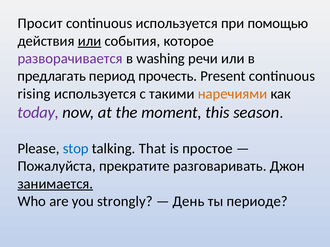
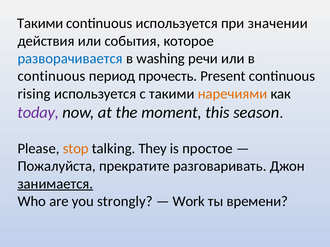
Просит at (40, 23): Просит -> Такими
помощью: помощью -> значении
или at (90, 41) underline: present -> none
разворачивается colour: purple -> blue
предлагать at (52, 76): предлагать -> continuous
stop colour: blue -> orange
That: That -> They
День: День -> Work
периоде: периоде -> времени
